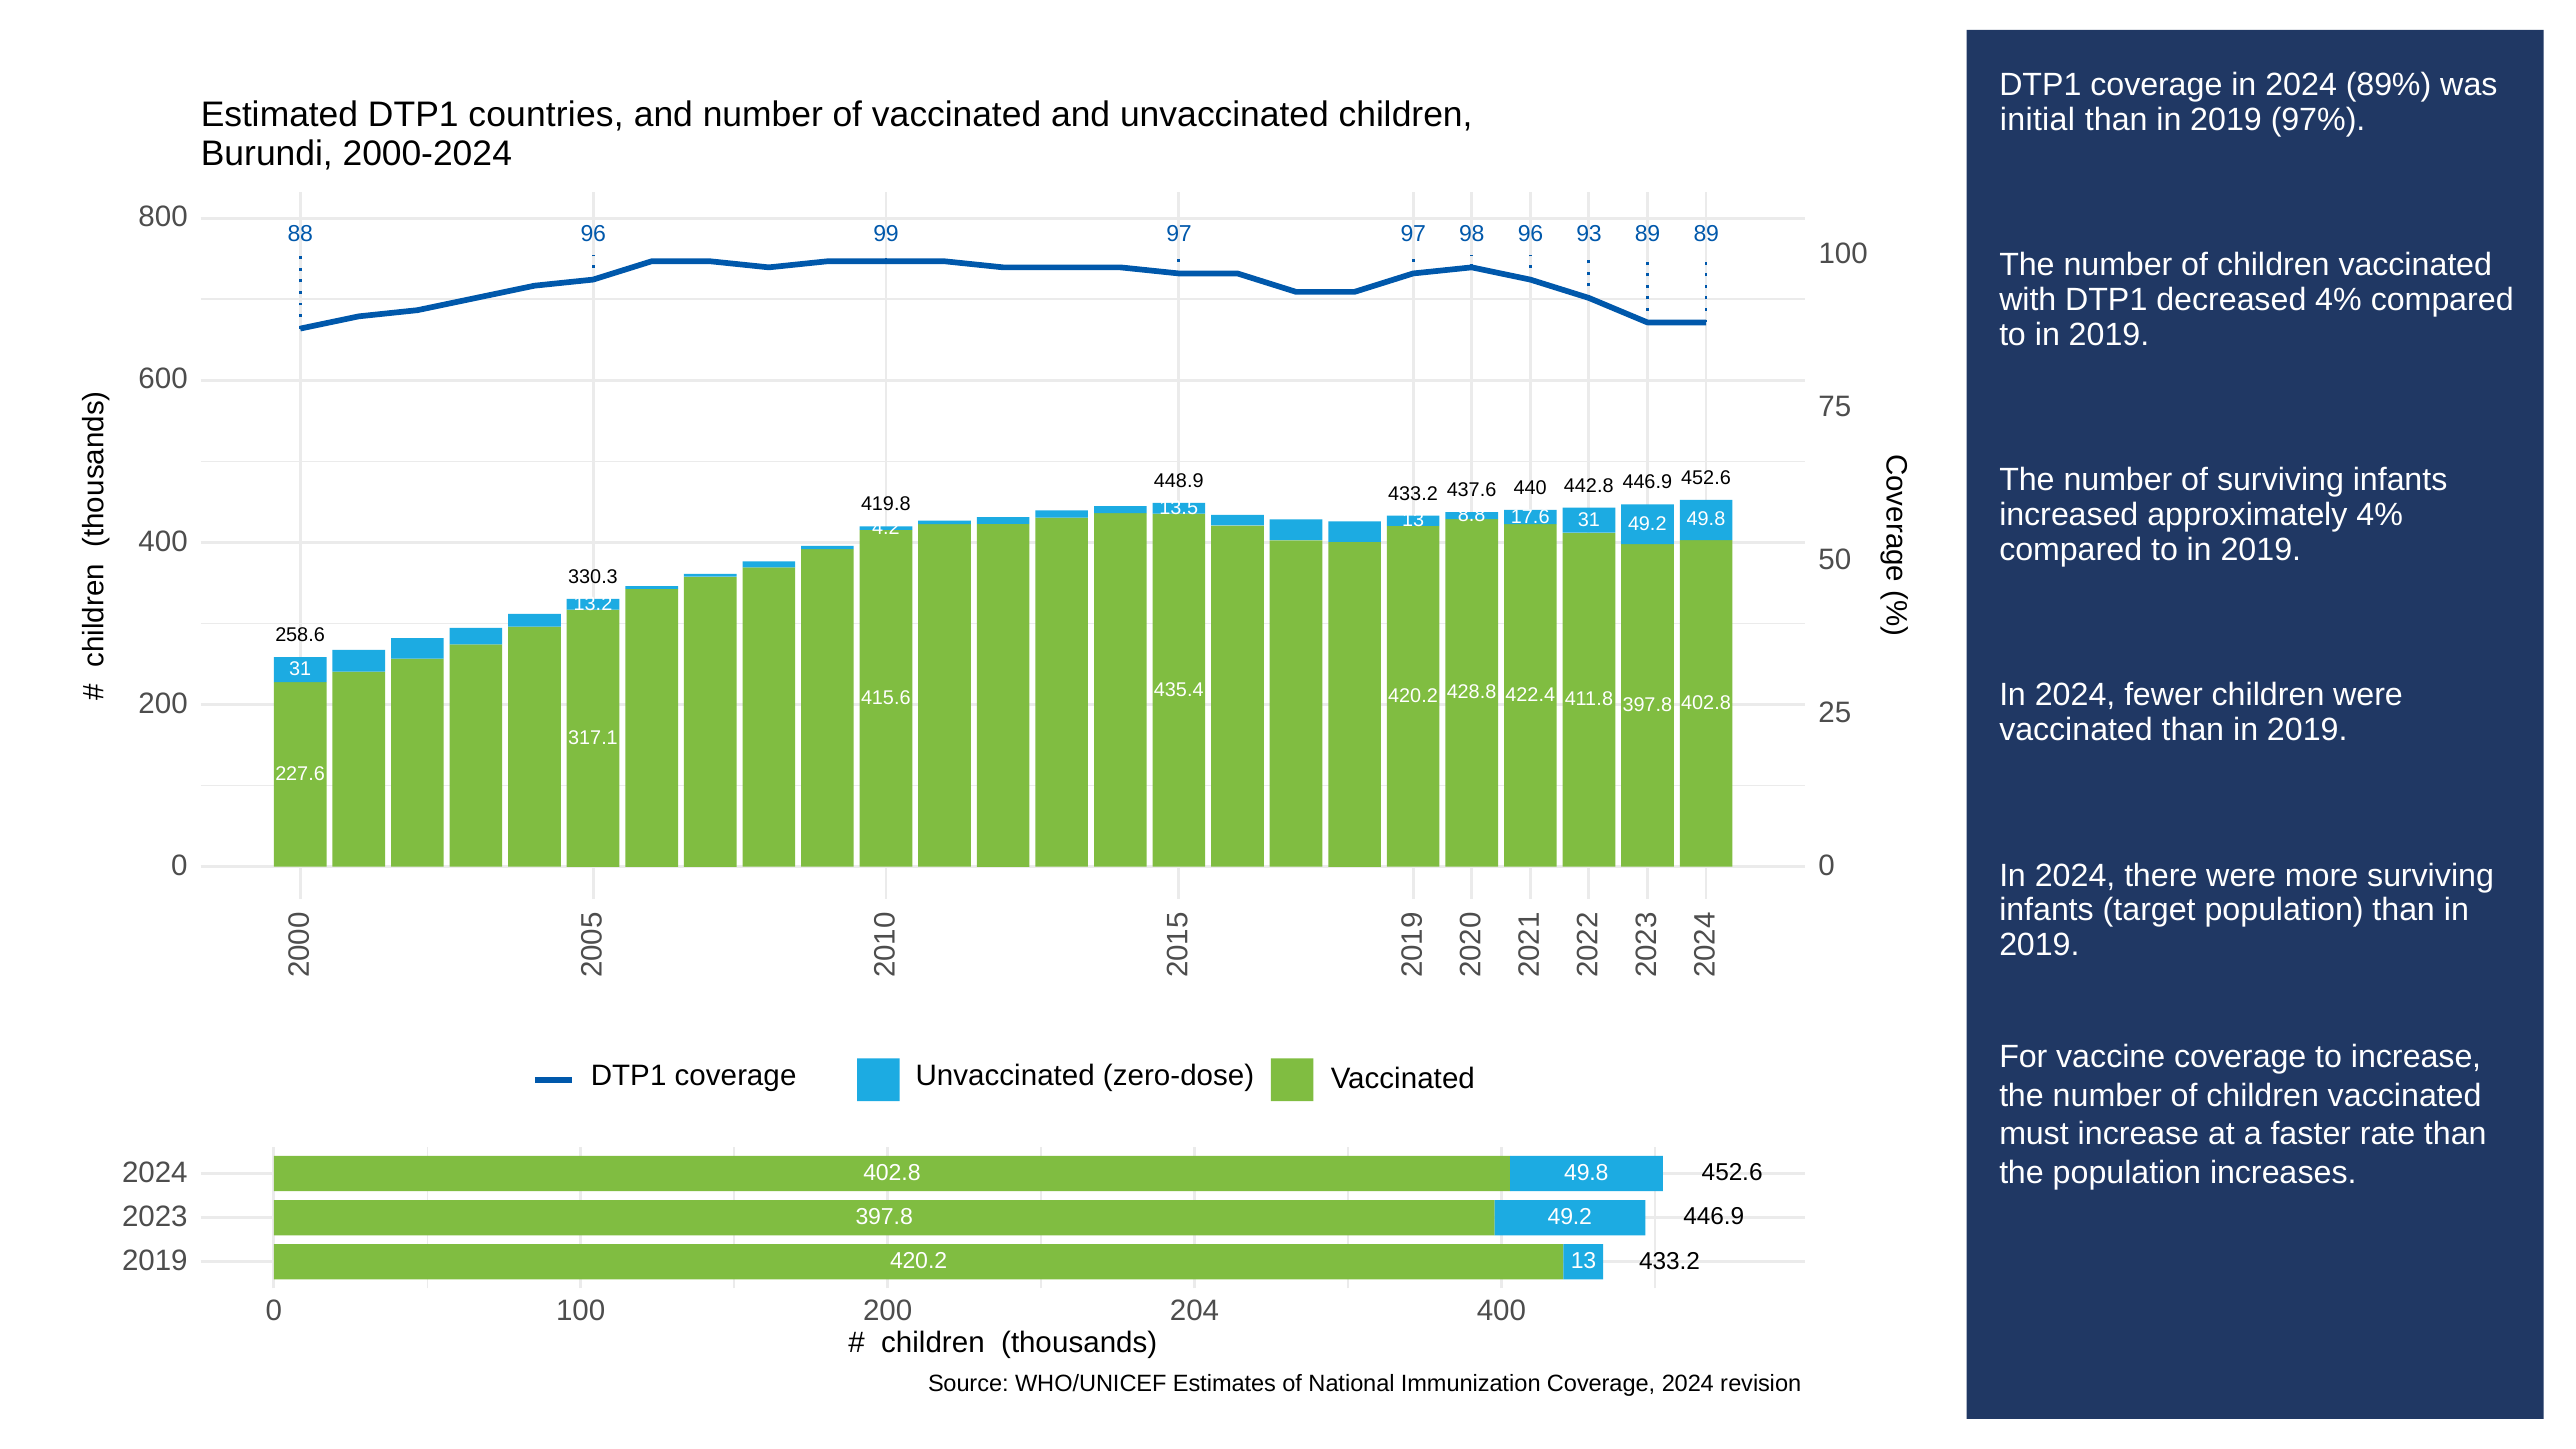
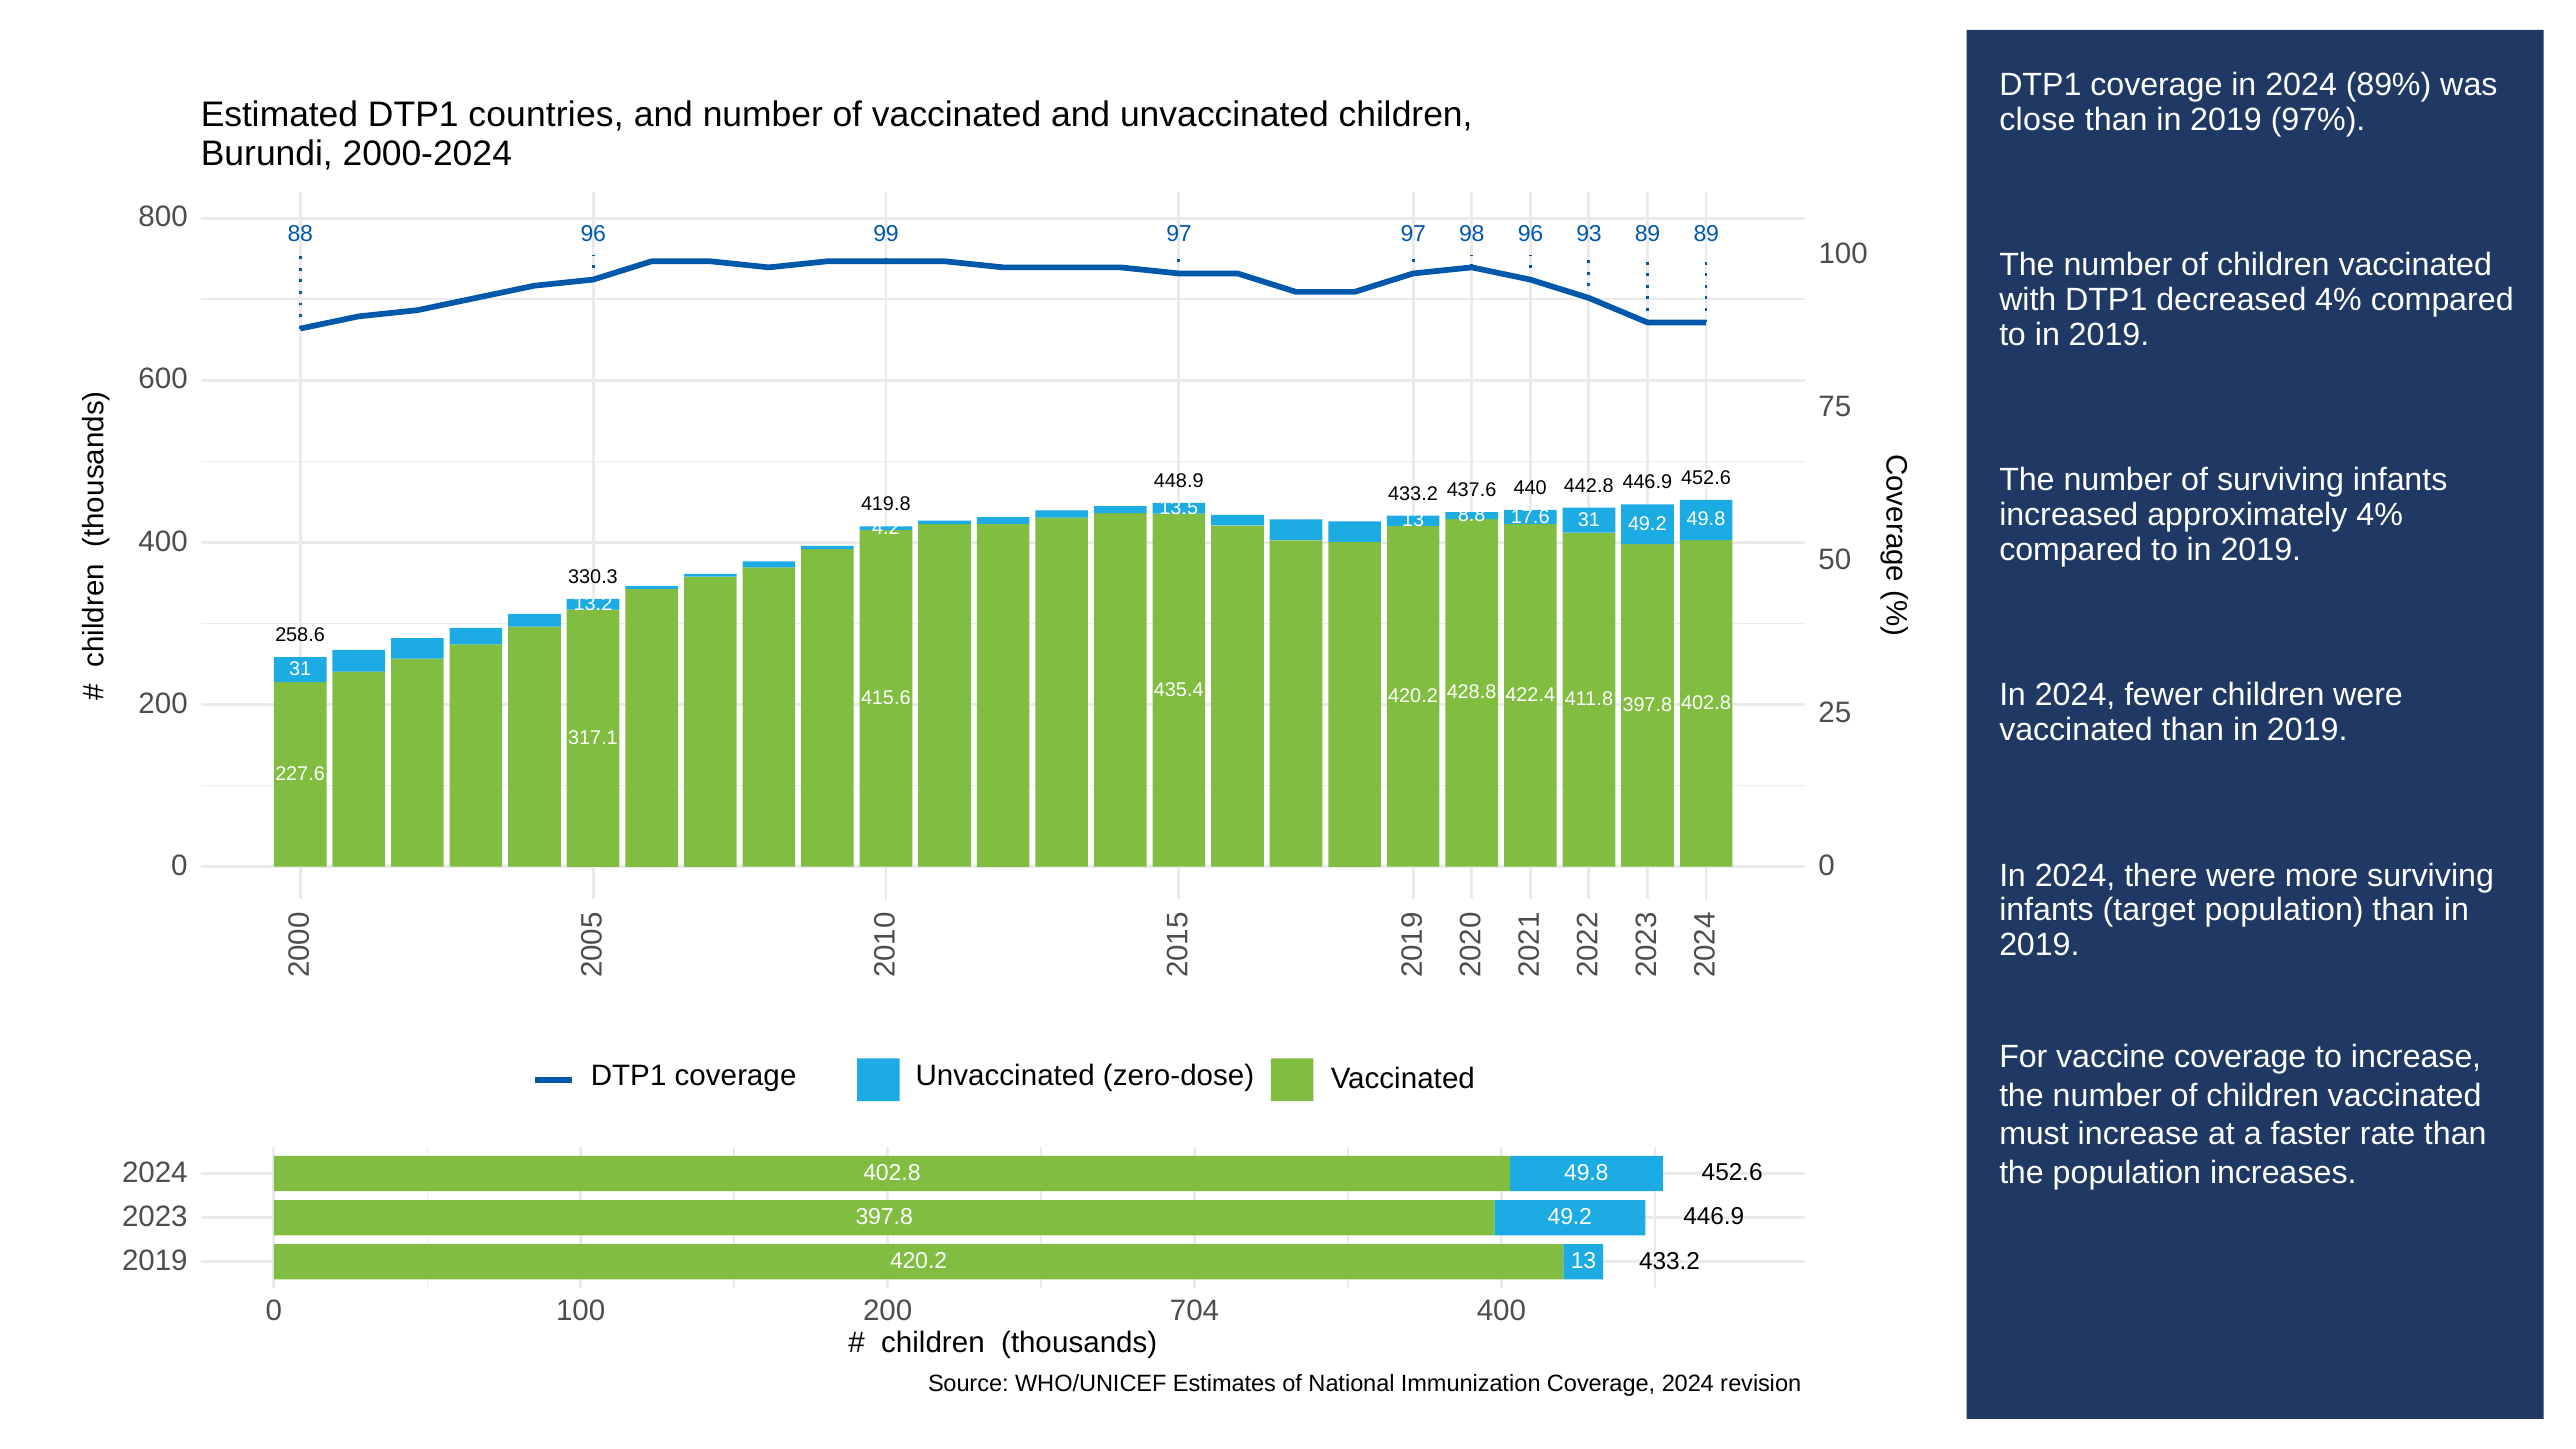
initial: initial -> close
204: 204 -> 704
